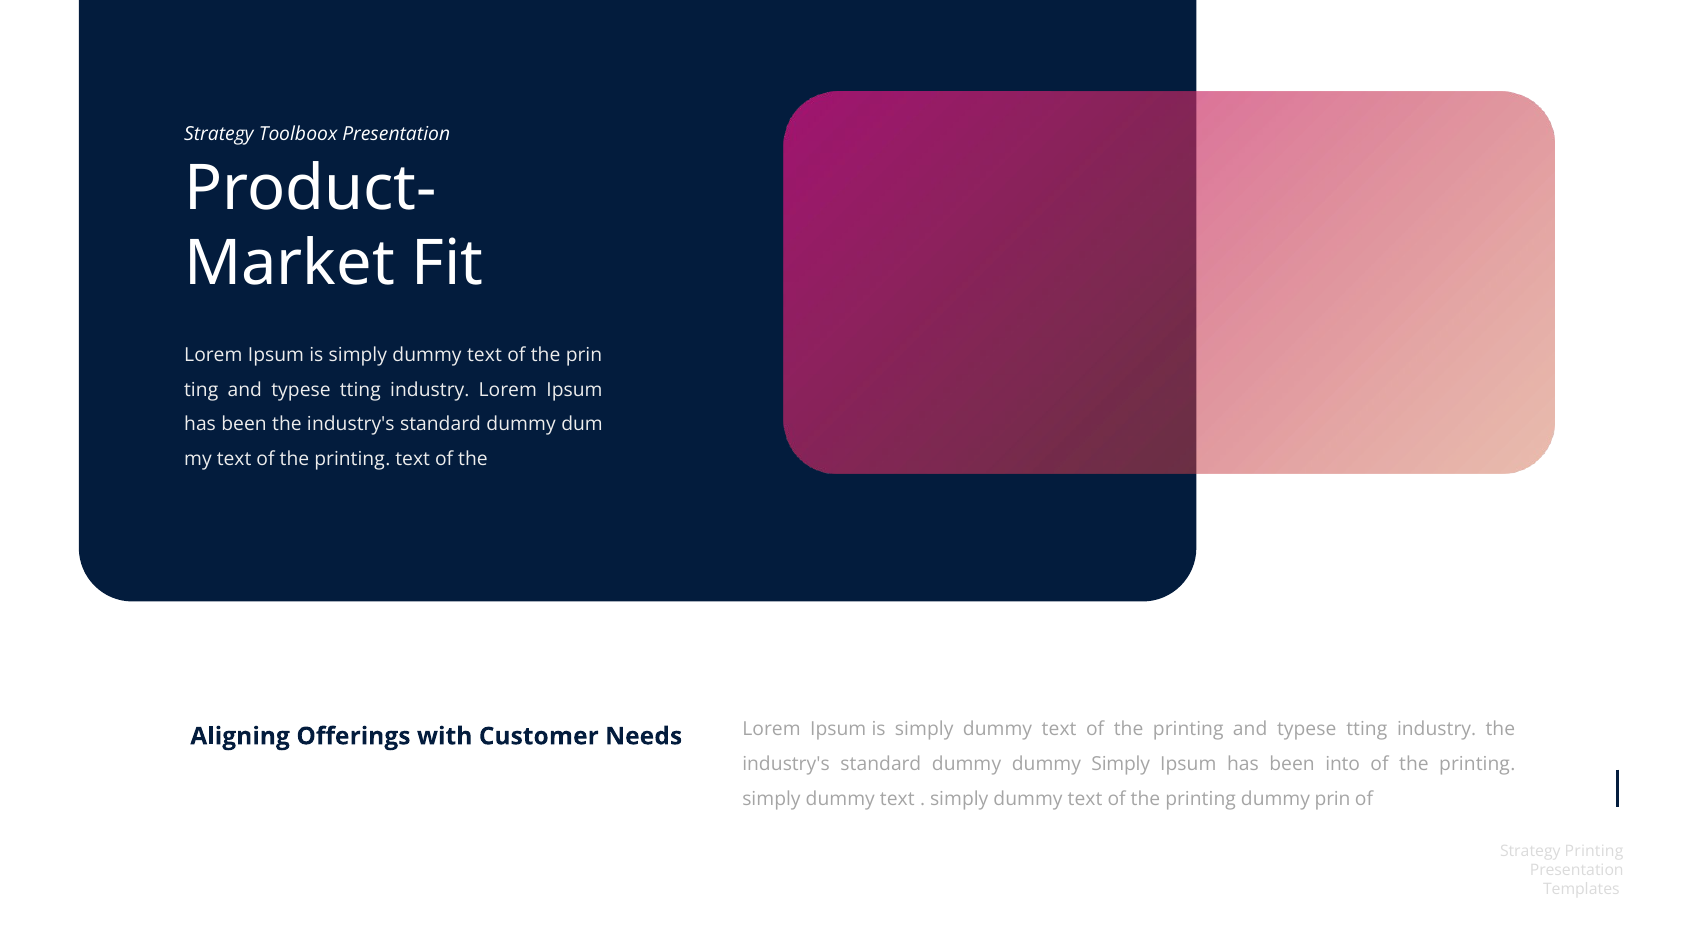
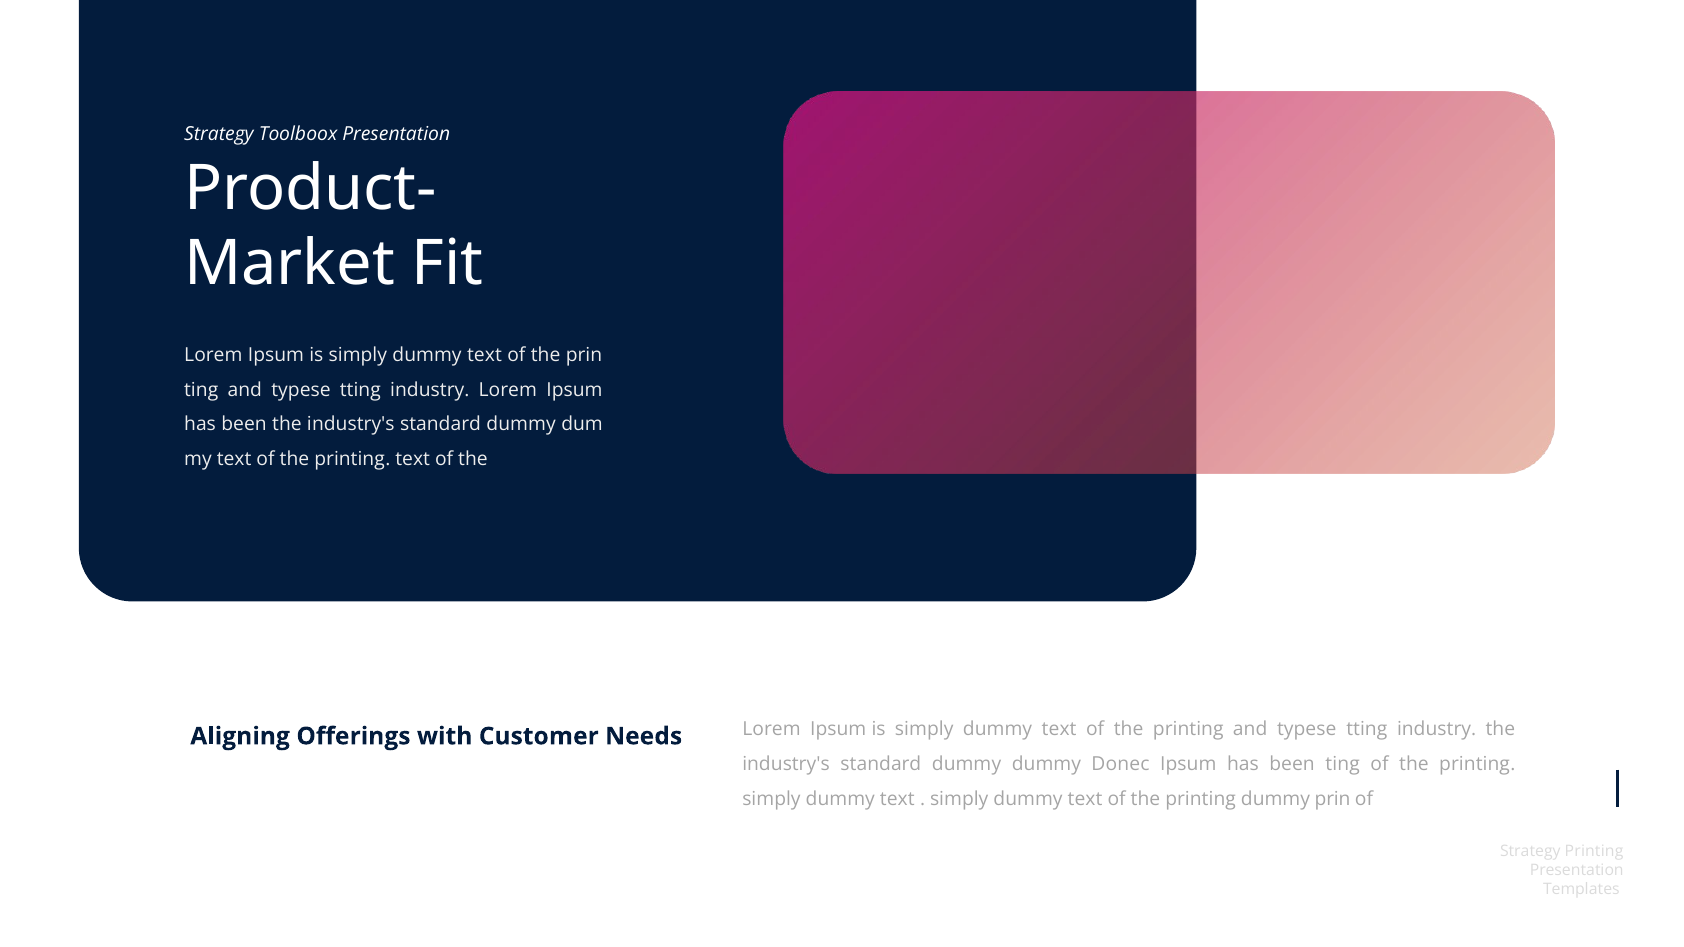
dummy Simply: Simply -> Donec
been into: into -> ting
